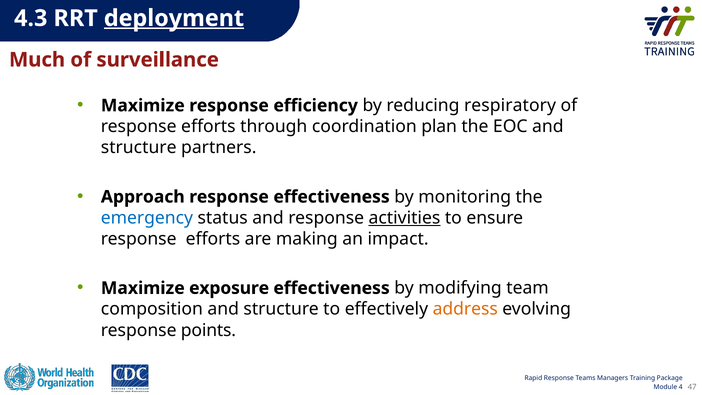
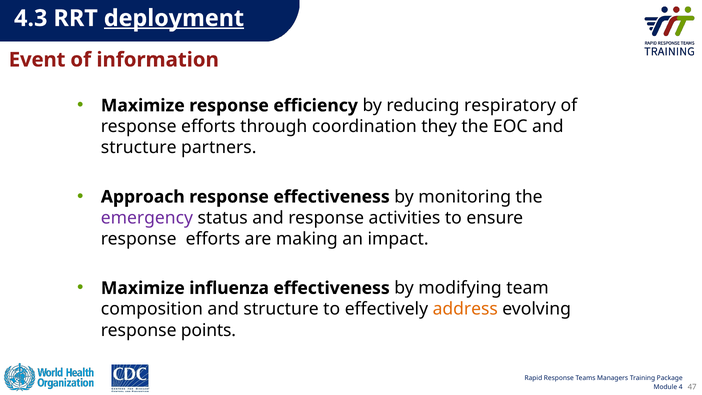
Much: Much -> Event
surveillance: surveillance -> information
plan: plan -> they
emergency colour: blue -> purple
activities underline: present -> none
exposure: exposure -> influenza
